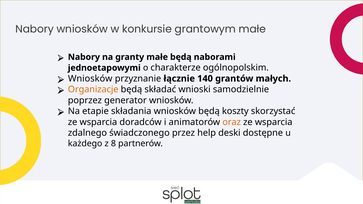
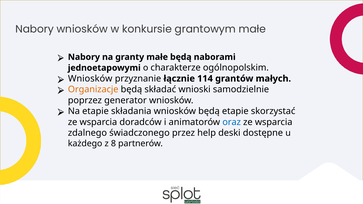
140: 140 -> 114
będą koszty: koszty -> etapie
oraz colour: orange -> blue
